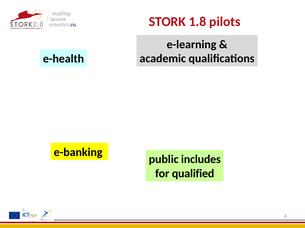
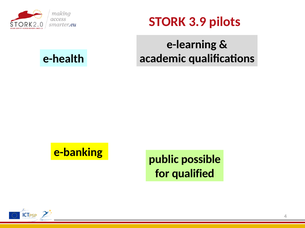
1.8: 1.8 -> 3.9
includes: includes -> possible
